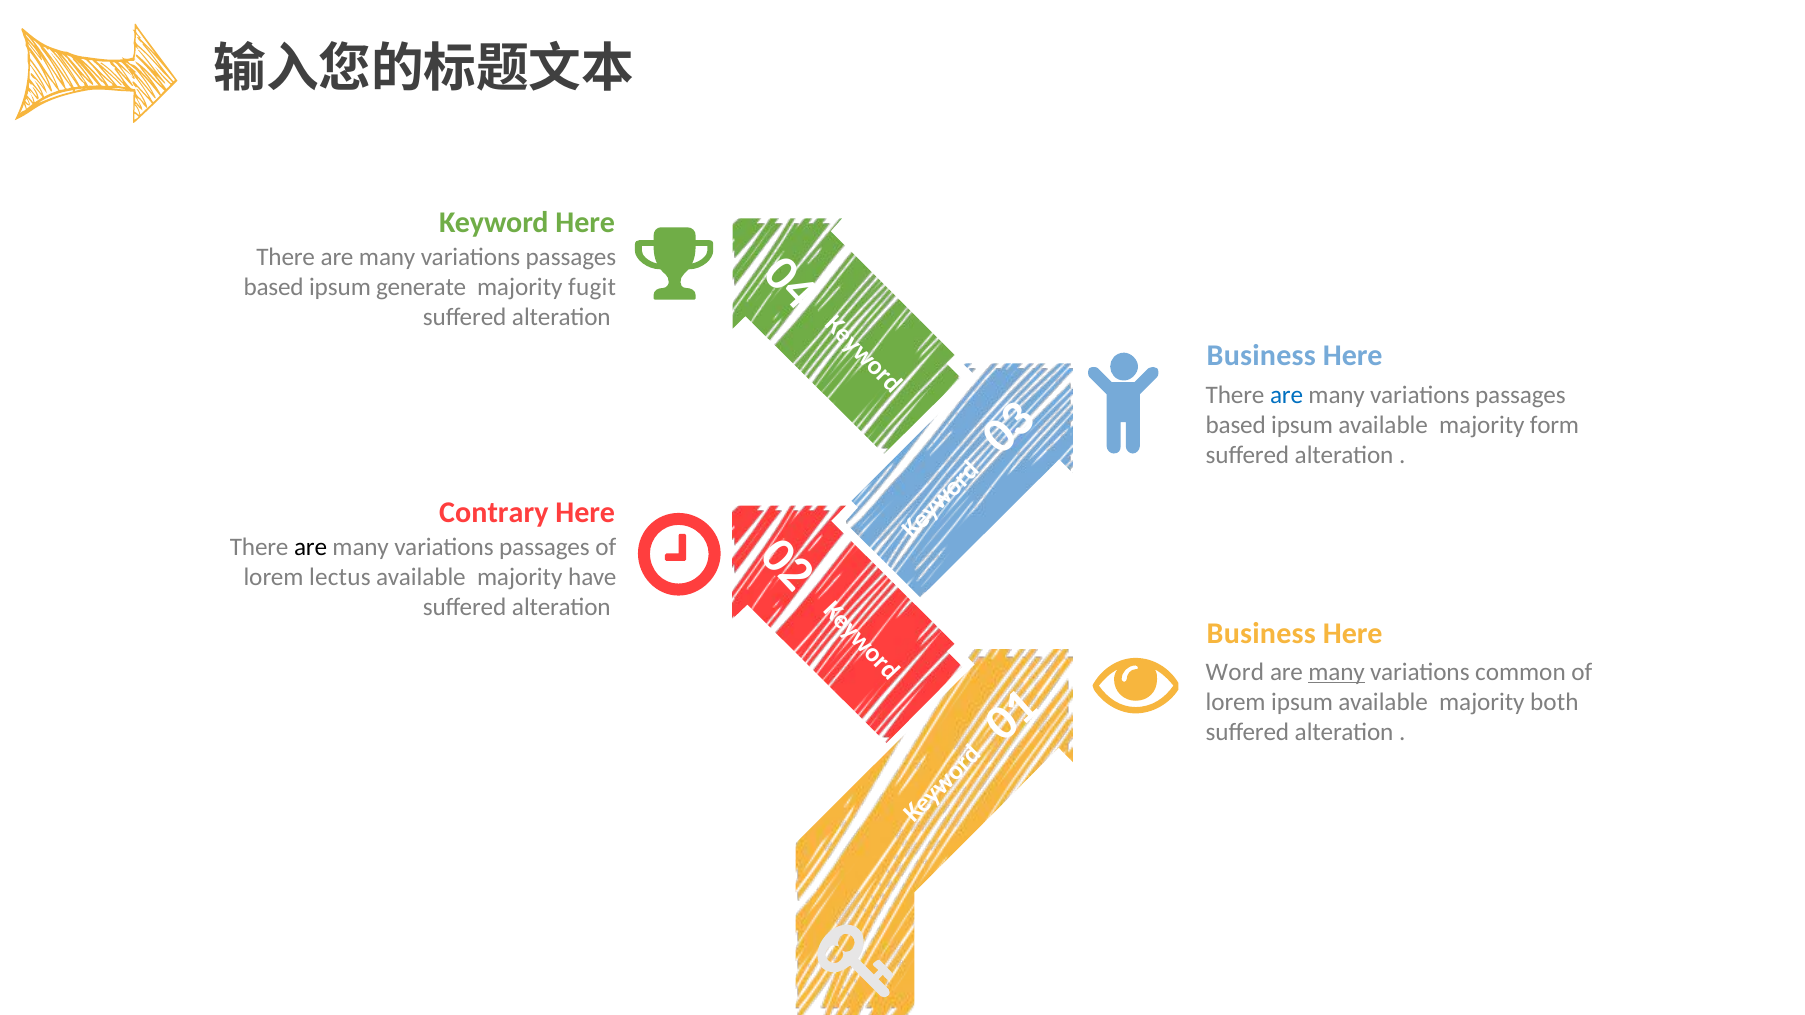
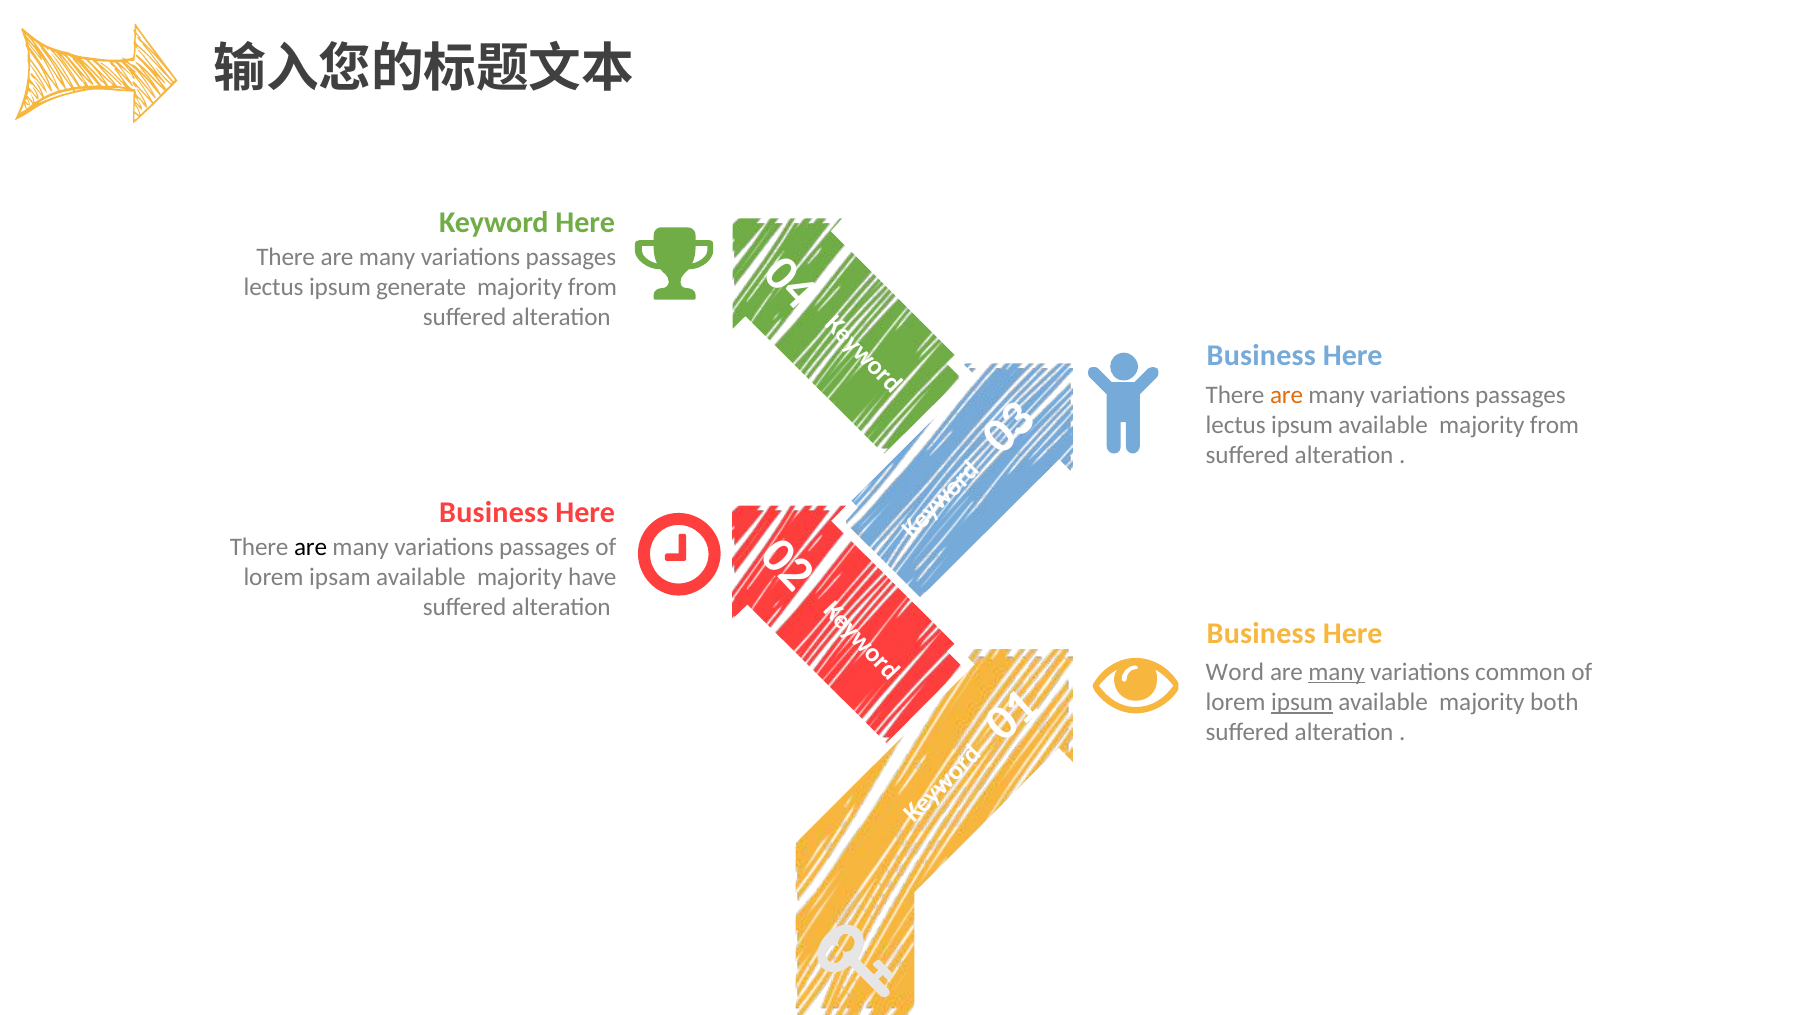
based at (274, 287): based -> lectus
fugit at (592, 287): fugit -> from
are at (1287, 395) colour: blue -> orange
based at (1236, 425): based -> lectus
available majority form: form -> from
Contrary at (494, 513): Contrary -> Business
lectus: lectus -> ipsam
ipsum at (1302, 702) underline: none -> present
